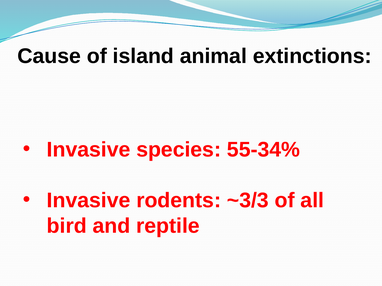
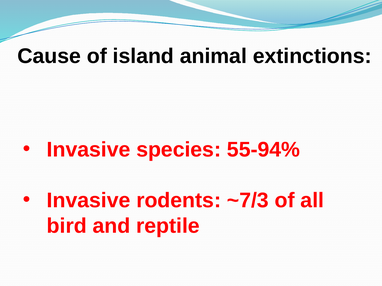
55-34%: 55-34% -> 55-94%
~3/3: ~3/3 -> ~7/3
